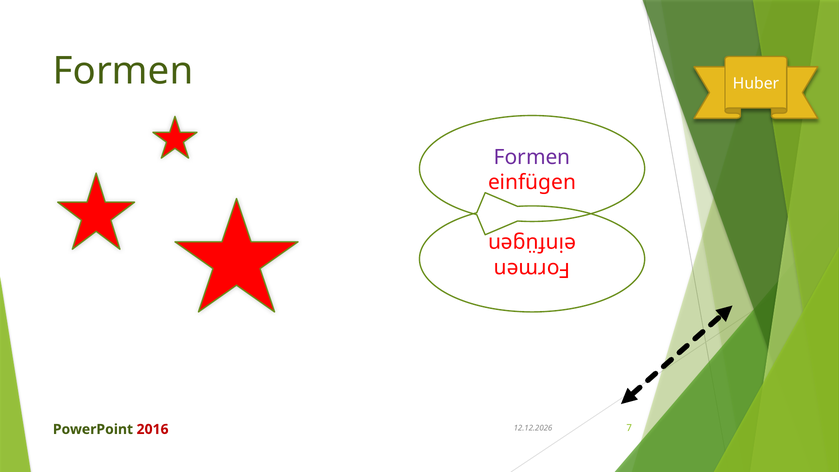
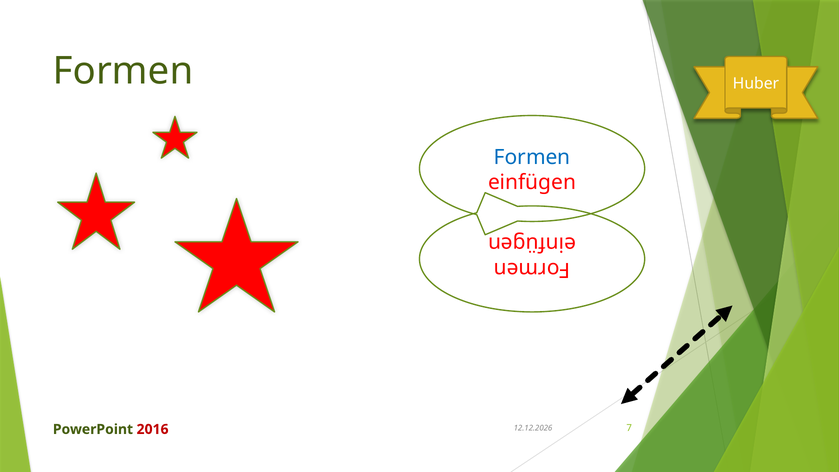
Formen at (532, 157) colour: purple -> blue
